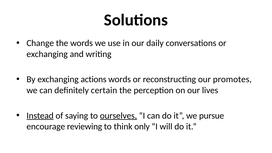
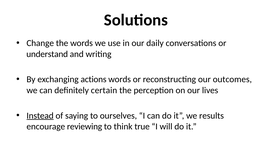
exchanging at (47, 54): exchanging -> understand
promotes: promotes -> outcomes
ourselves underline: present -> none
pursue: pursue -> results
only: only -> true
